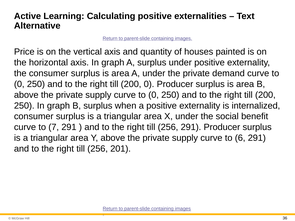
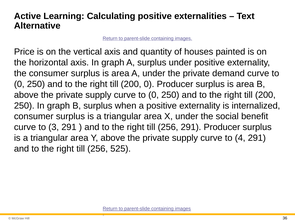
7: 7 -> 3
6: 6 -> 4
201: 201 -> 525
